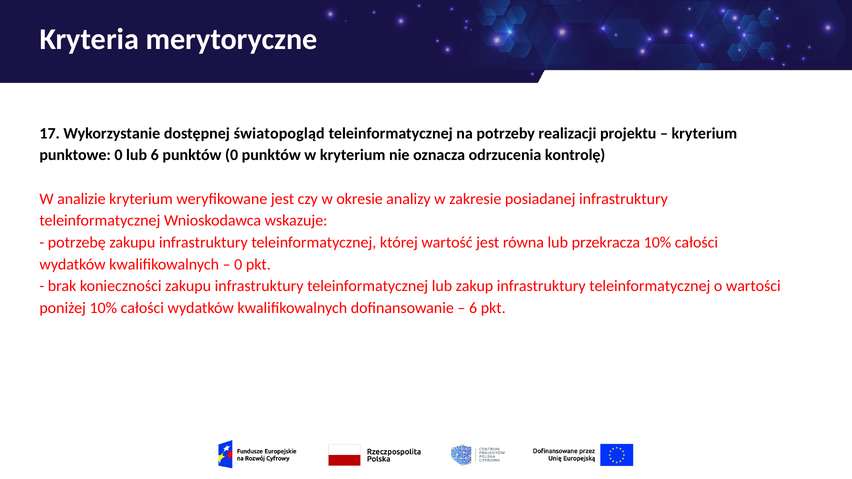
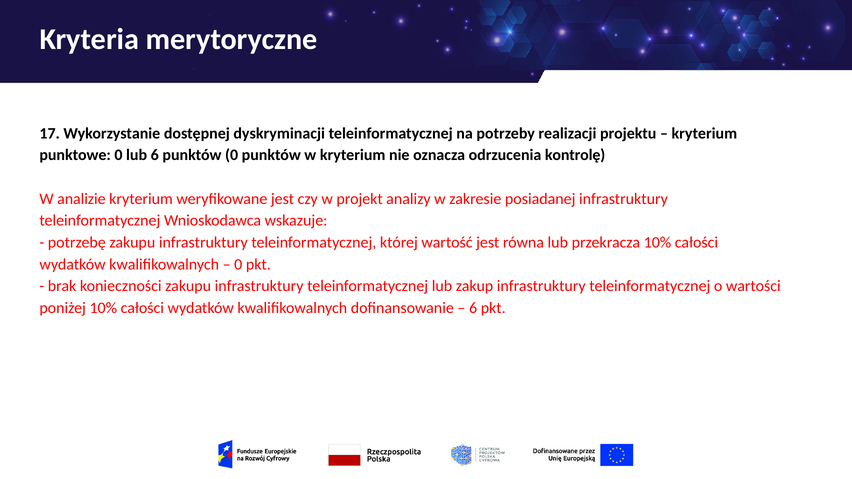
światopogląd: światopogląd -> dyskryminacji
okresie: okresie -> projekt
